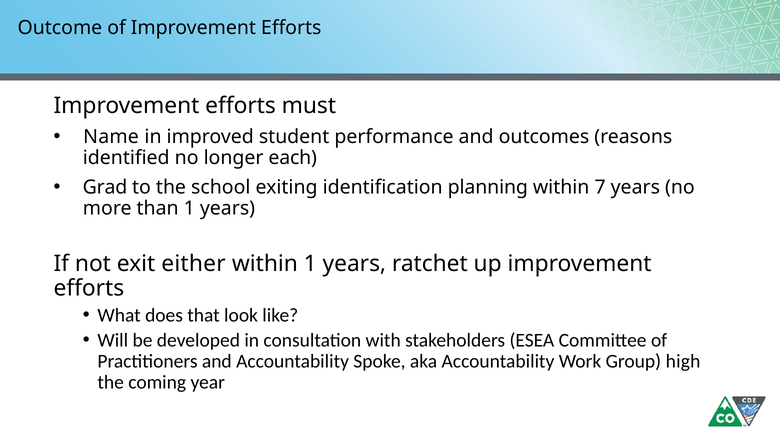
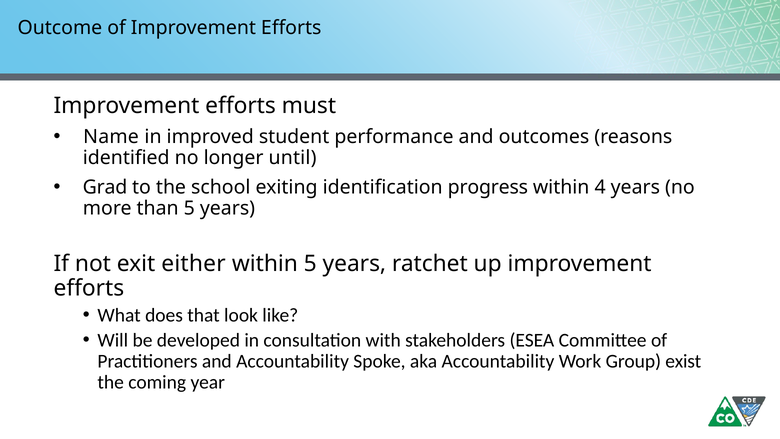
each: each -> until
planning: planning -> progress
7: 7 -> 4
than 1: 1 -> 5
within 1: 1 -> 5
high: high -> exist
